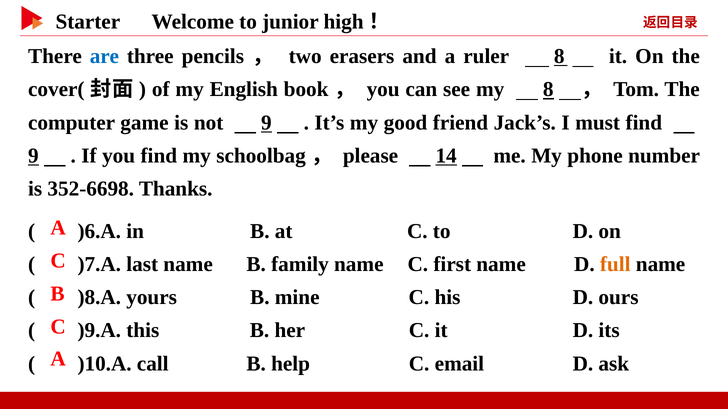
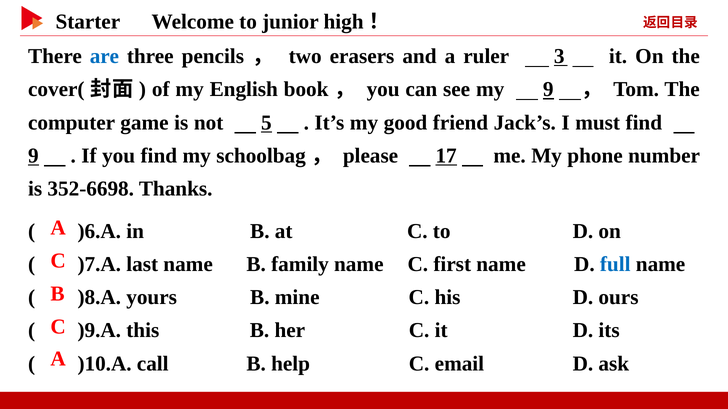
ruler 8: 8 -> 3
my 8: 8 -> 9
not 9: 9 -> 5
14: 14 -> 17
full colour: orange -> blue
